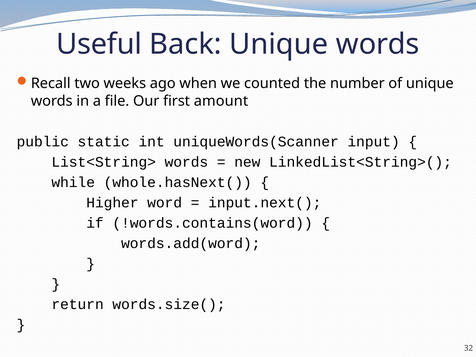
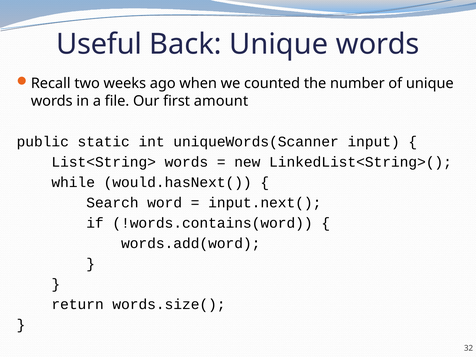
whole.hasNext(: whole.hasNext( -> would.hasNext(
Higher: Higher -> Search
